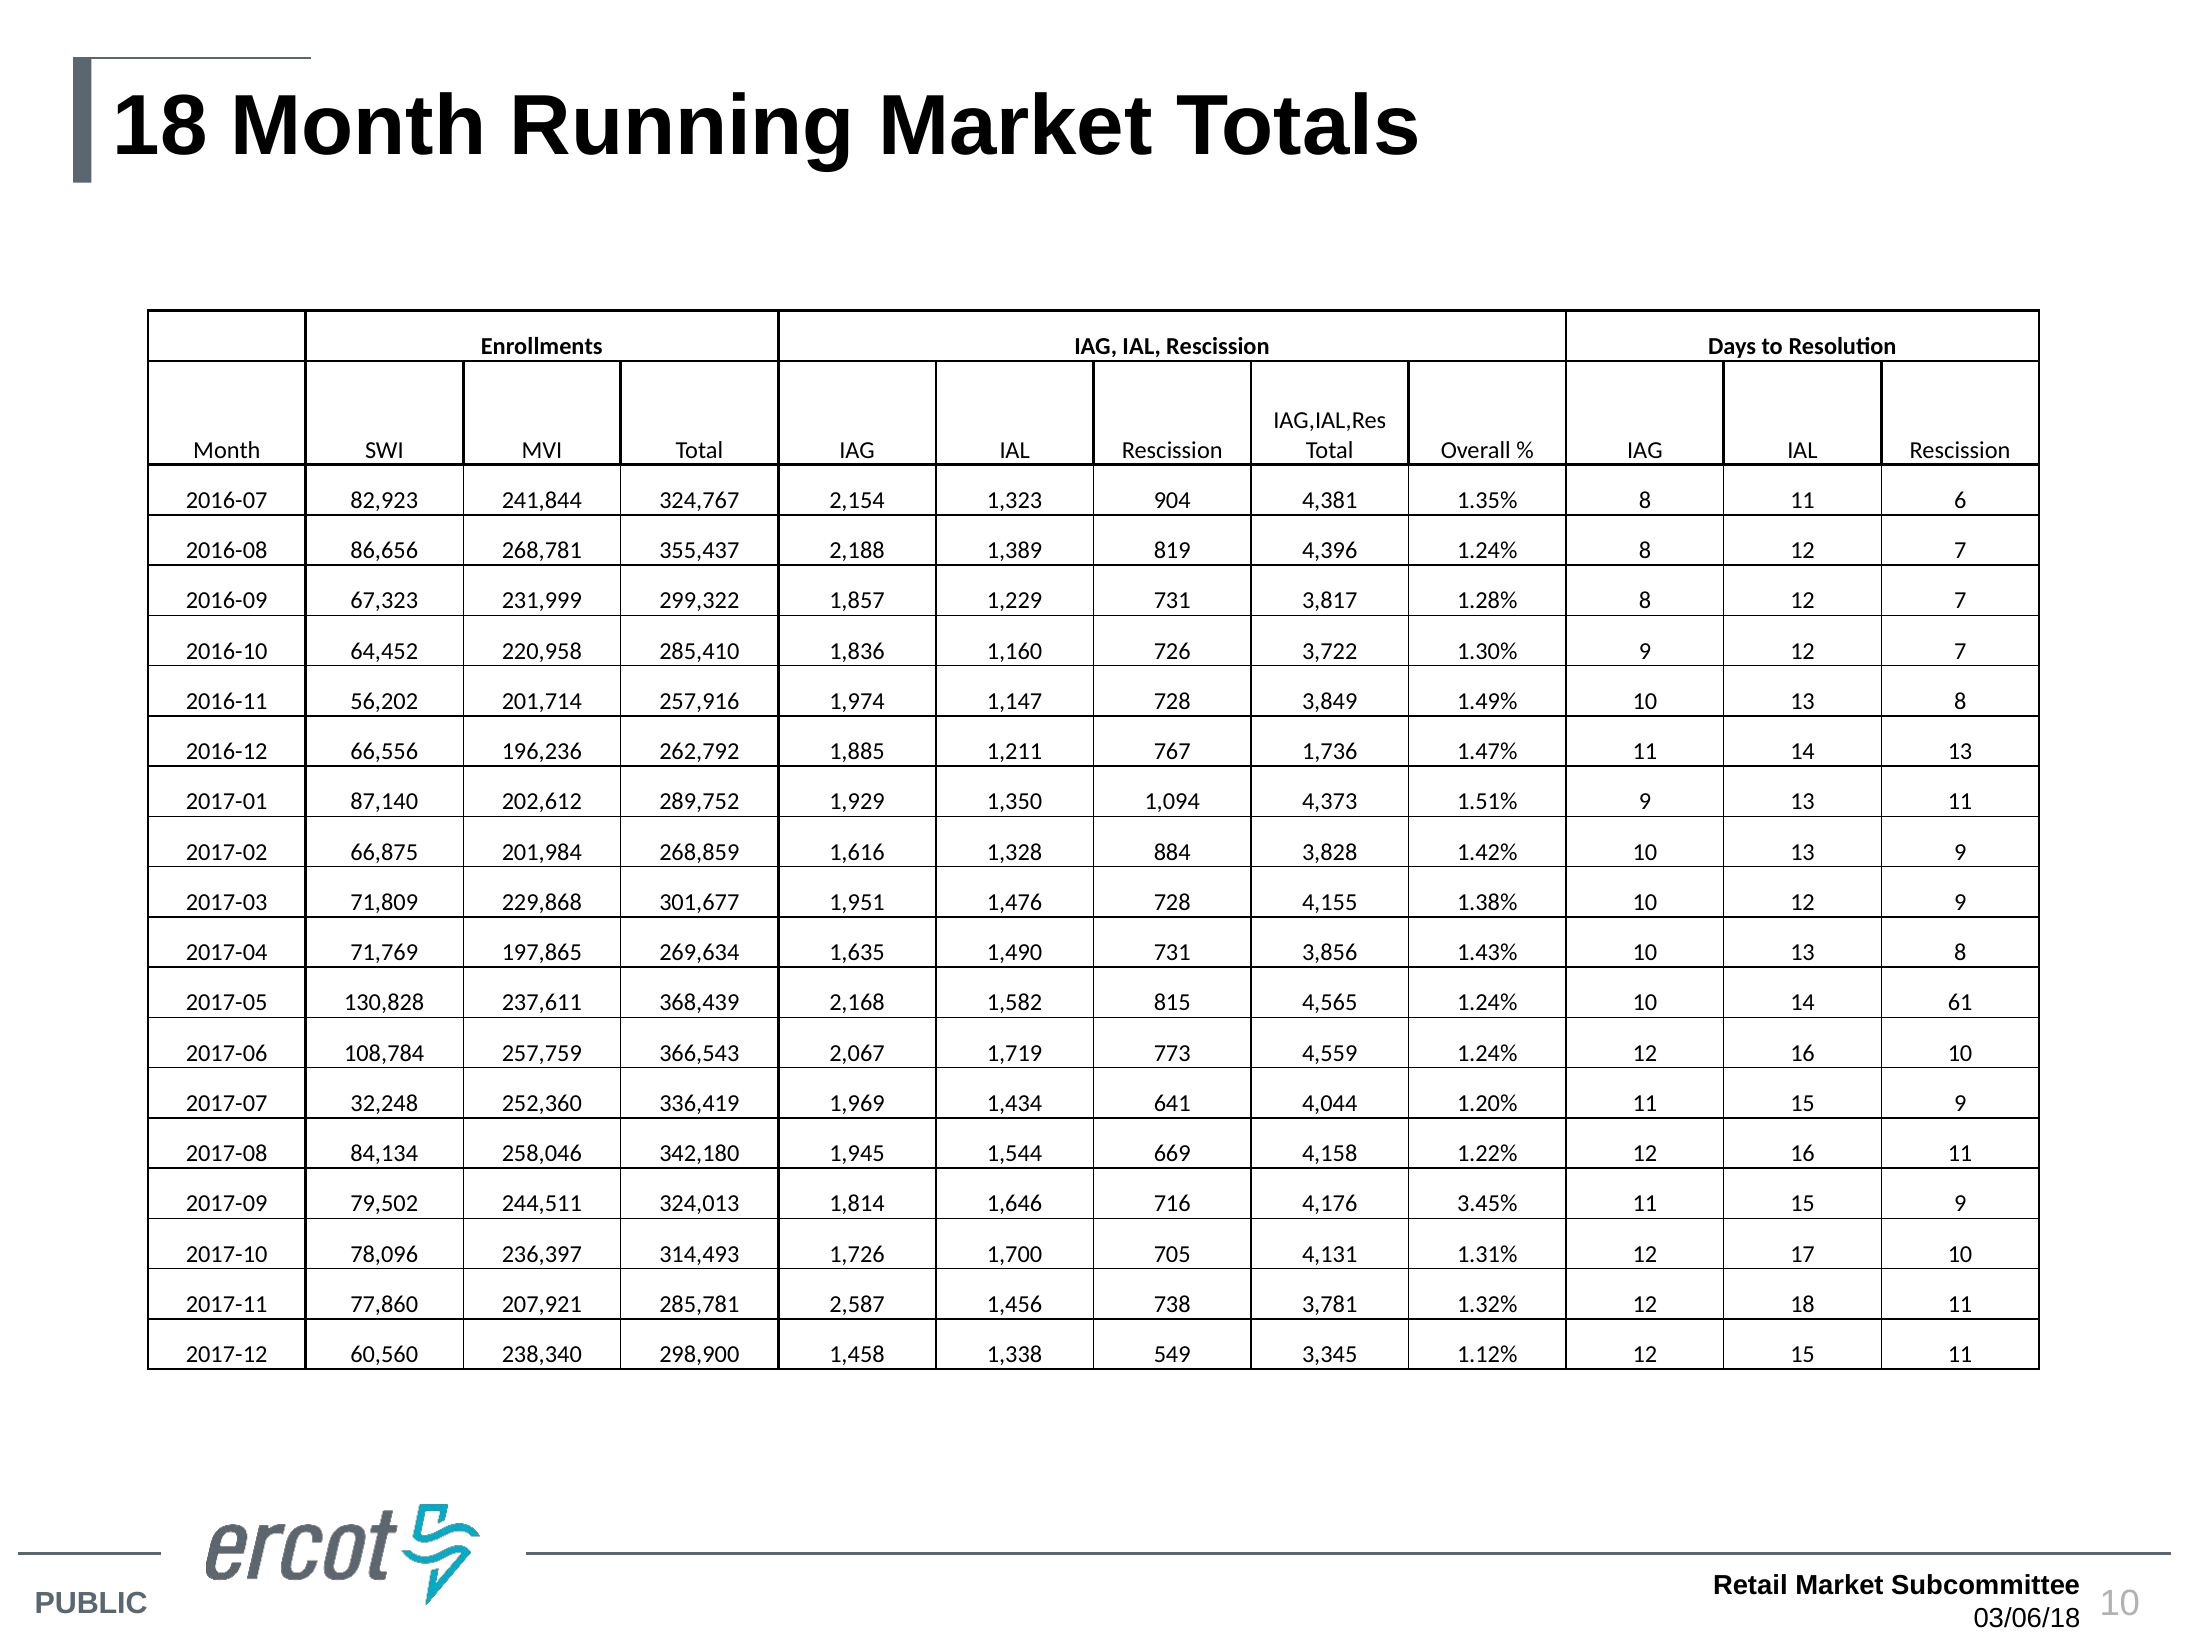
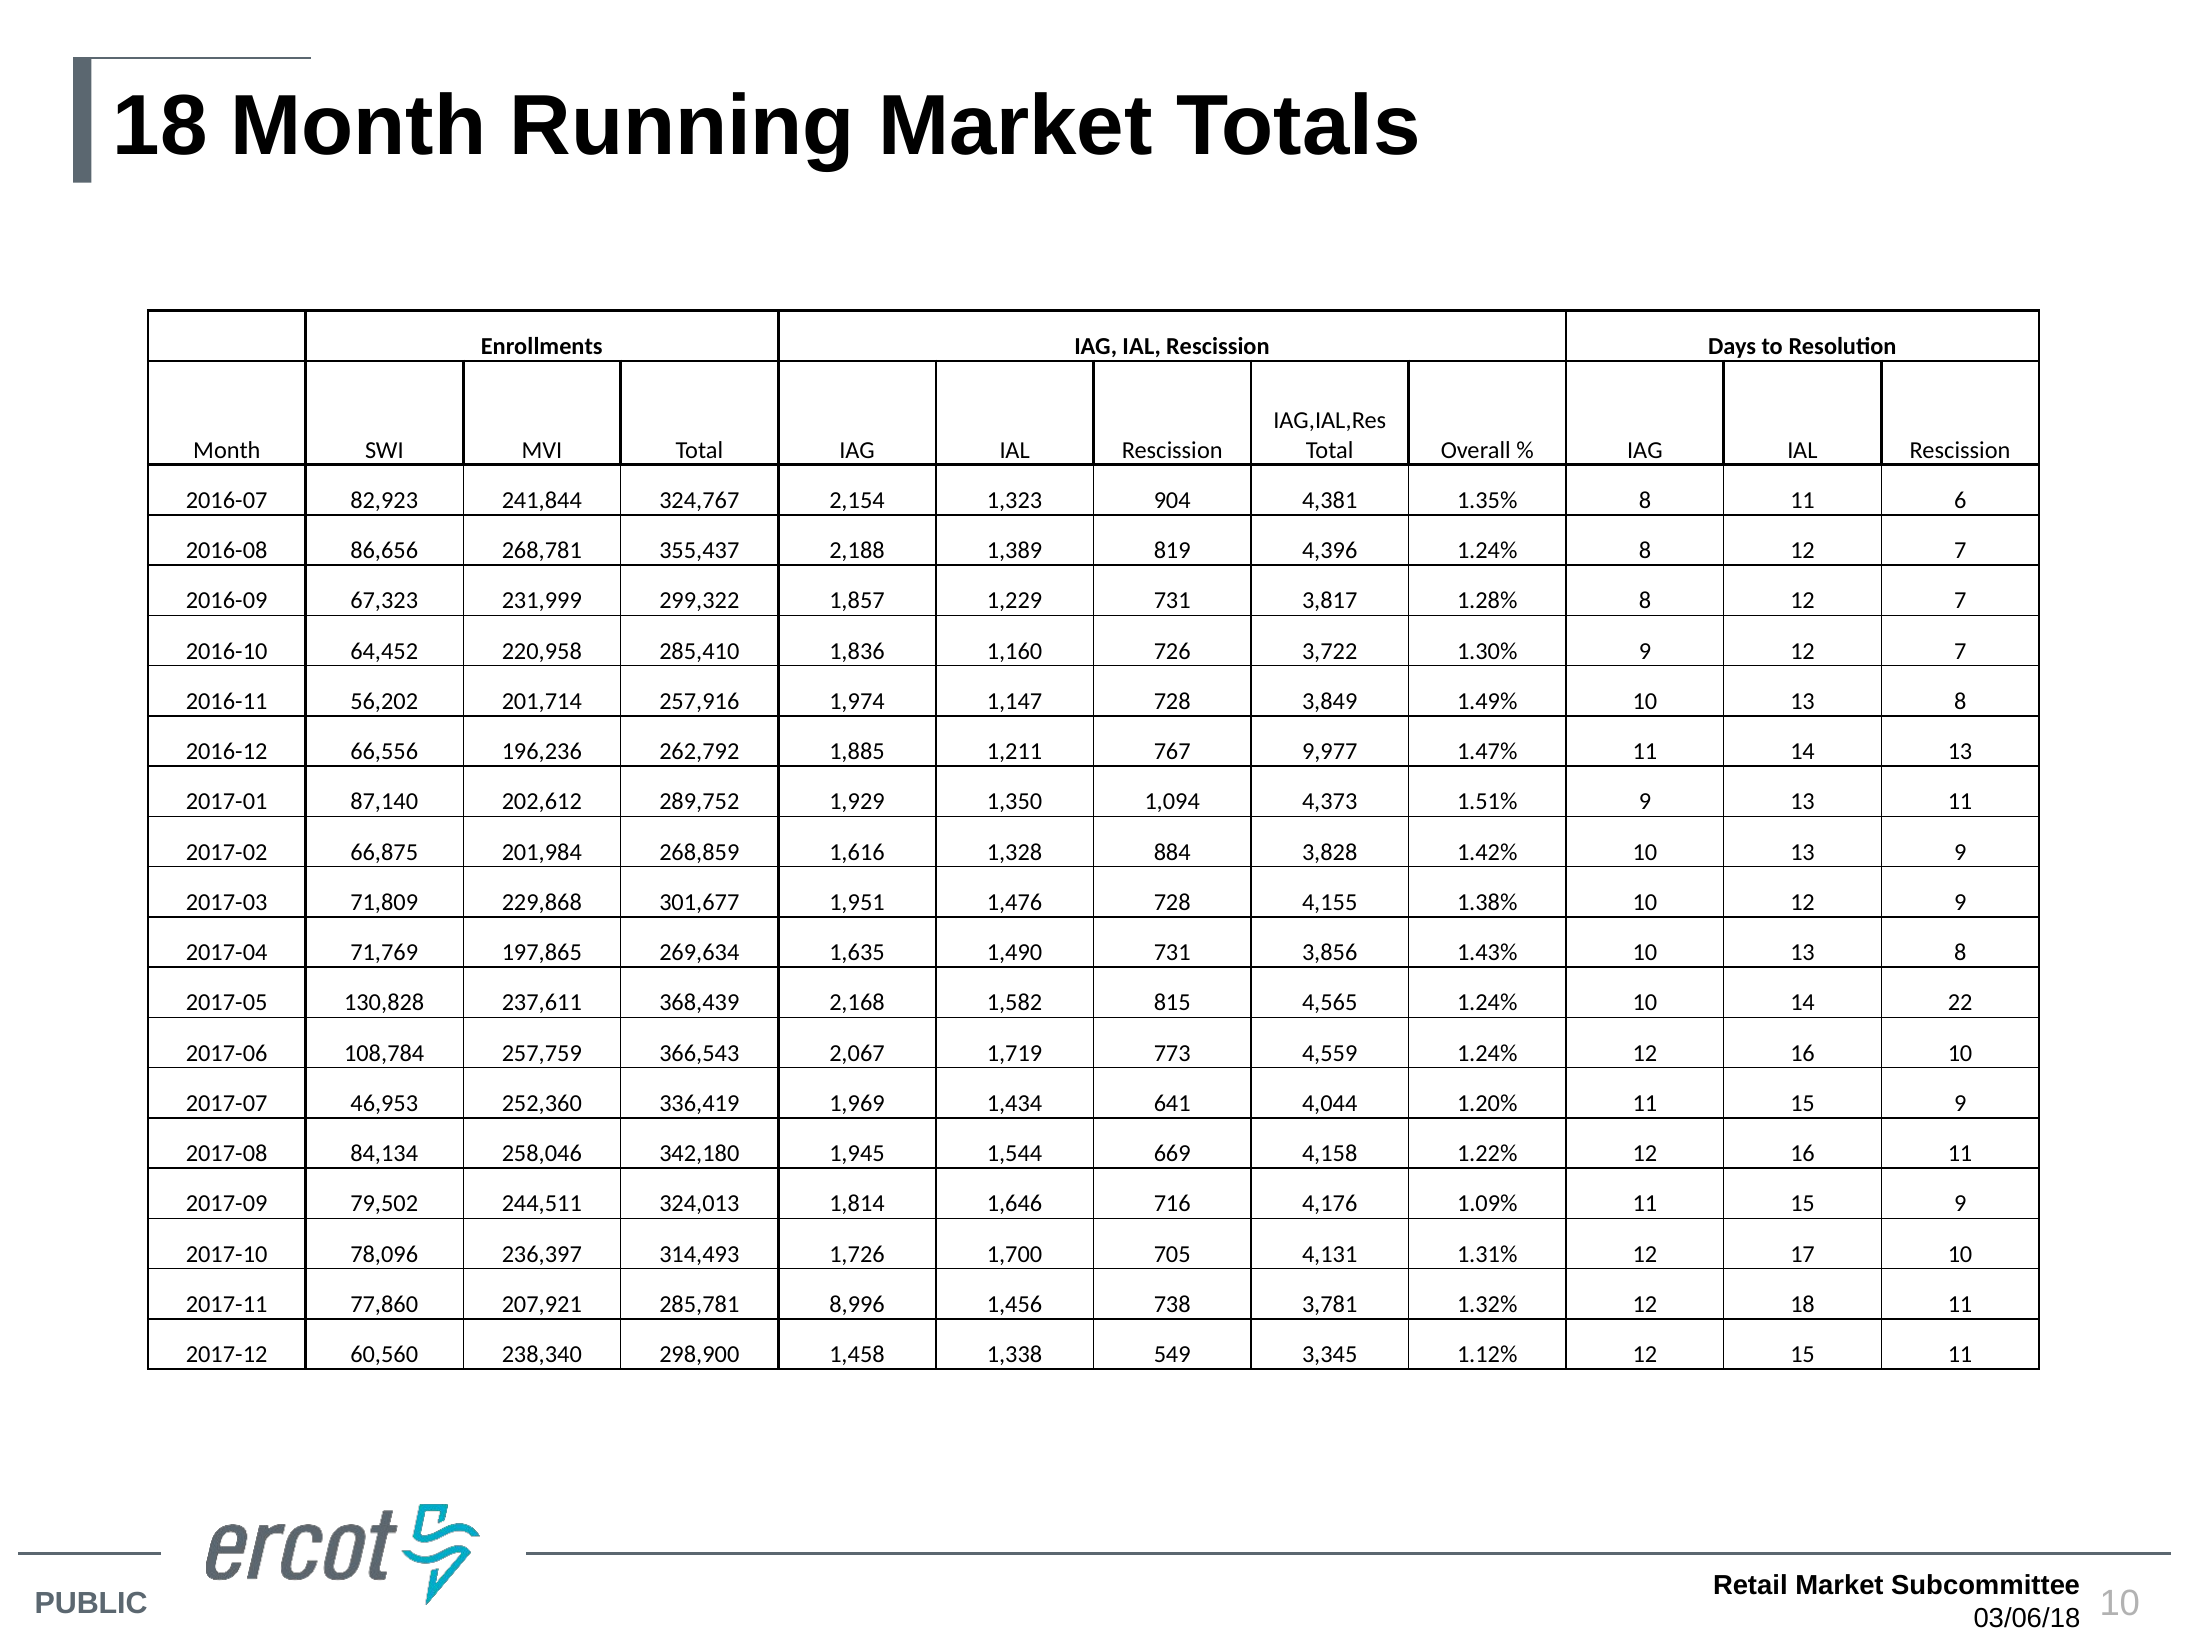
1,736: 1,736 -> 9,977
61: 61 -> 22
32,248: 32,248 -> 46,953
3.45%: 3.45% -> 1.09%
2,587: 2,587 -> 8,996
